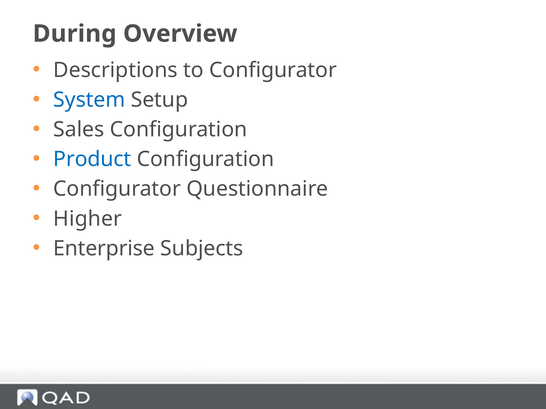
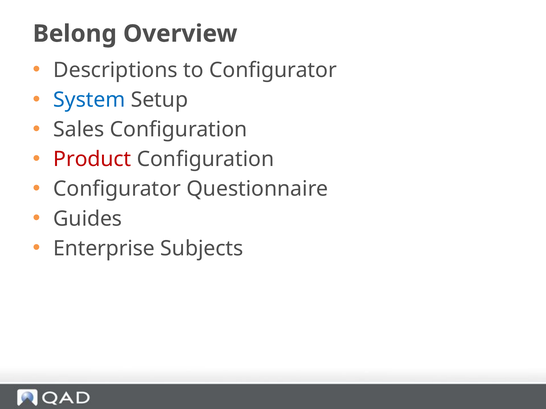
During: During -> Belong
Product colour: blue -> red
Higher: Higher -> Guides
